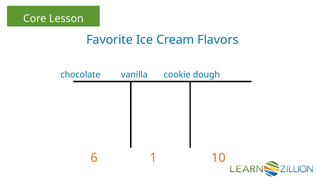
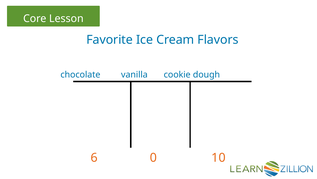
1: 1 -> 0
